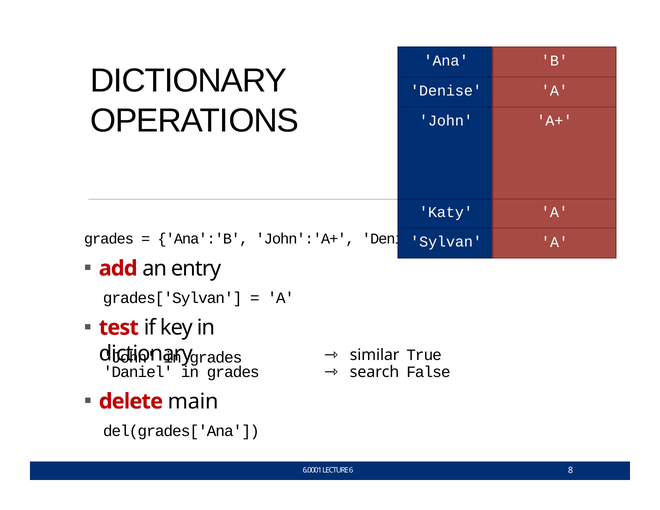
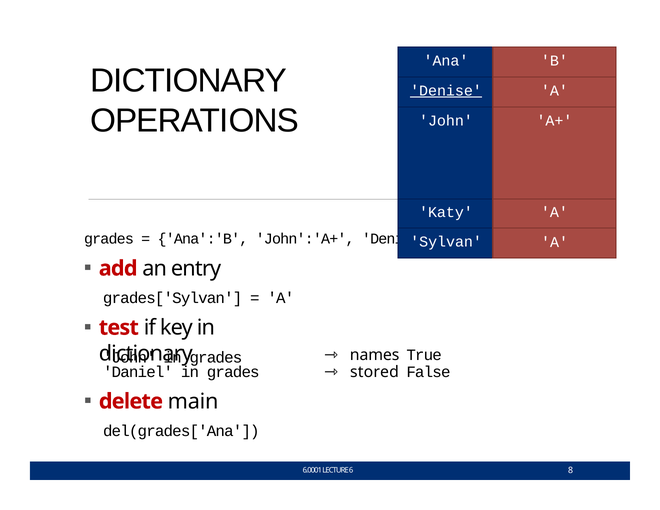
Denise underline: none -> present
similar: similar -> names
search: search -> stored
